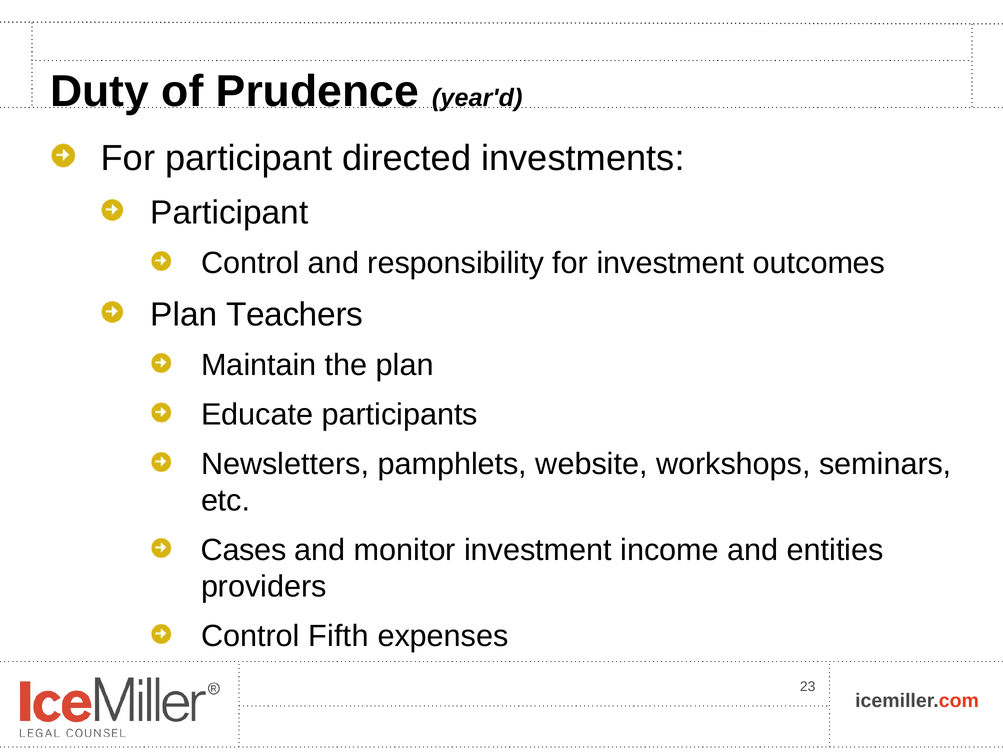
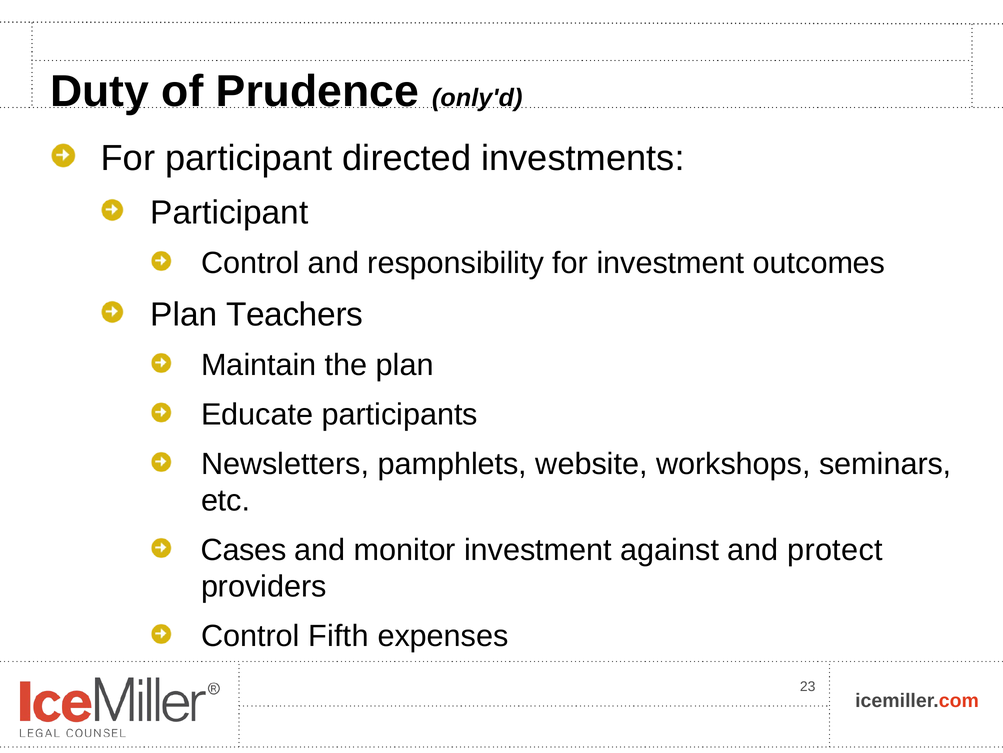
year'd: year'd -> only'd
income: income -> against
entities: entities -> protect
